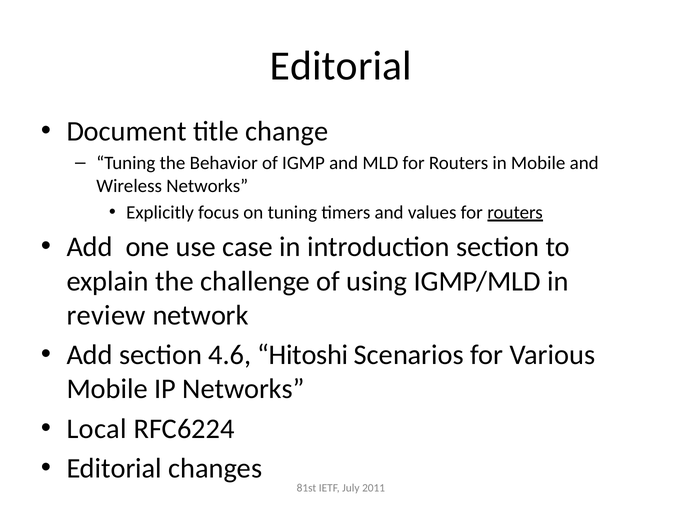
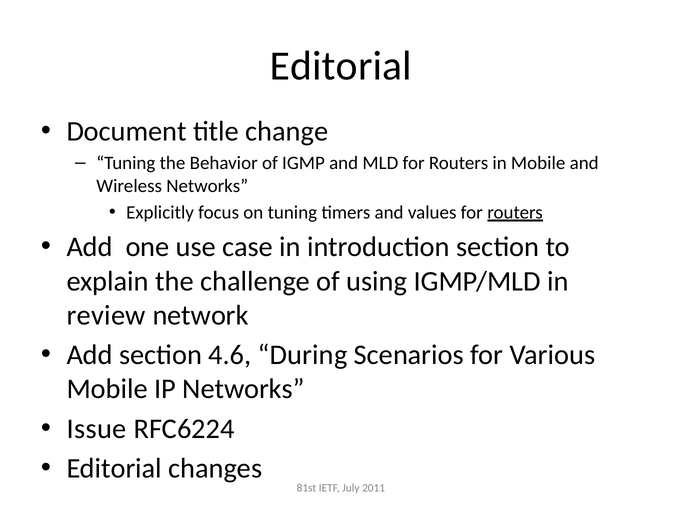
Hitoshi: Hitoshi -> During
Local: Local -> Issue
